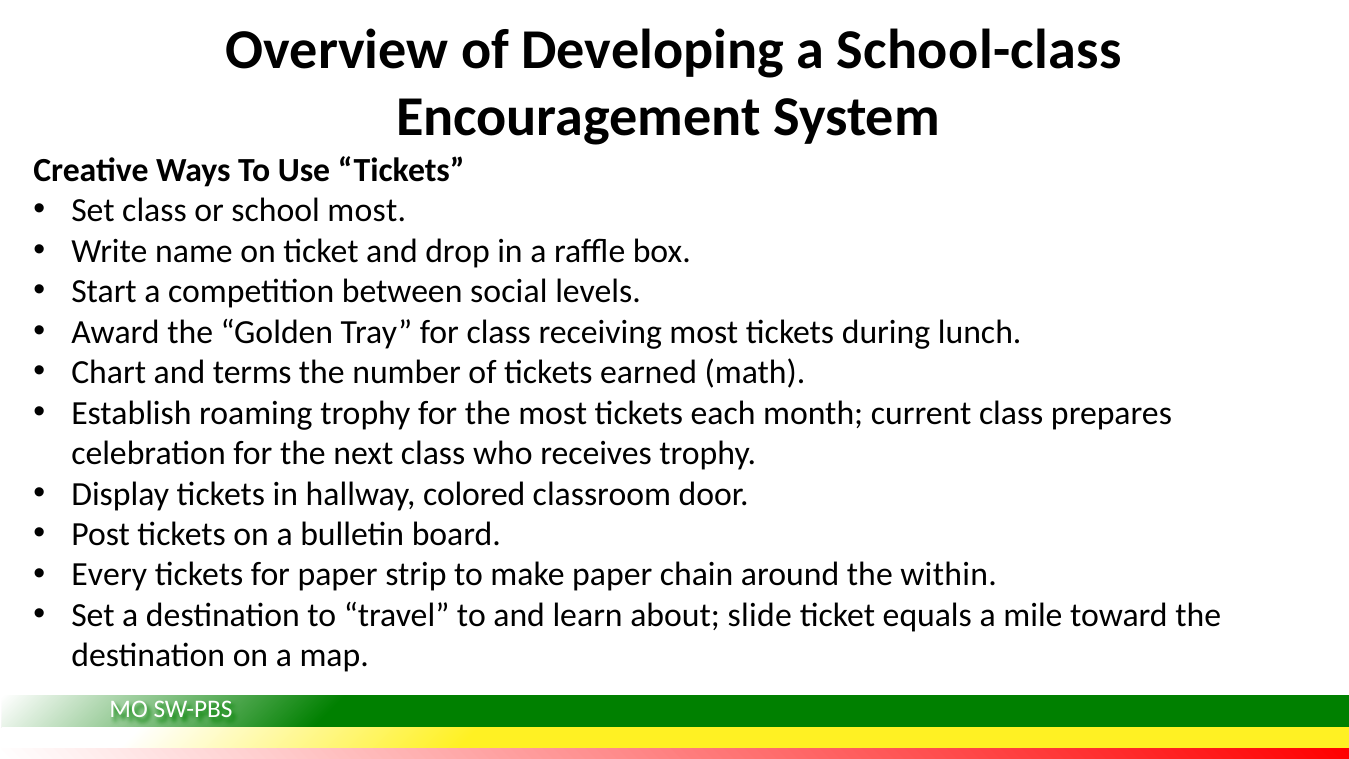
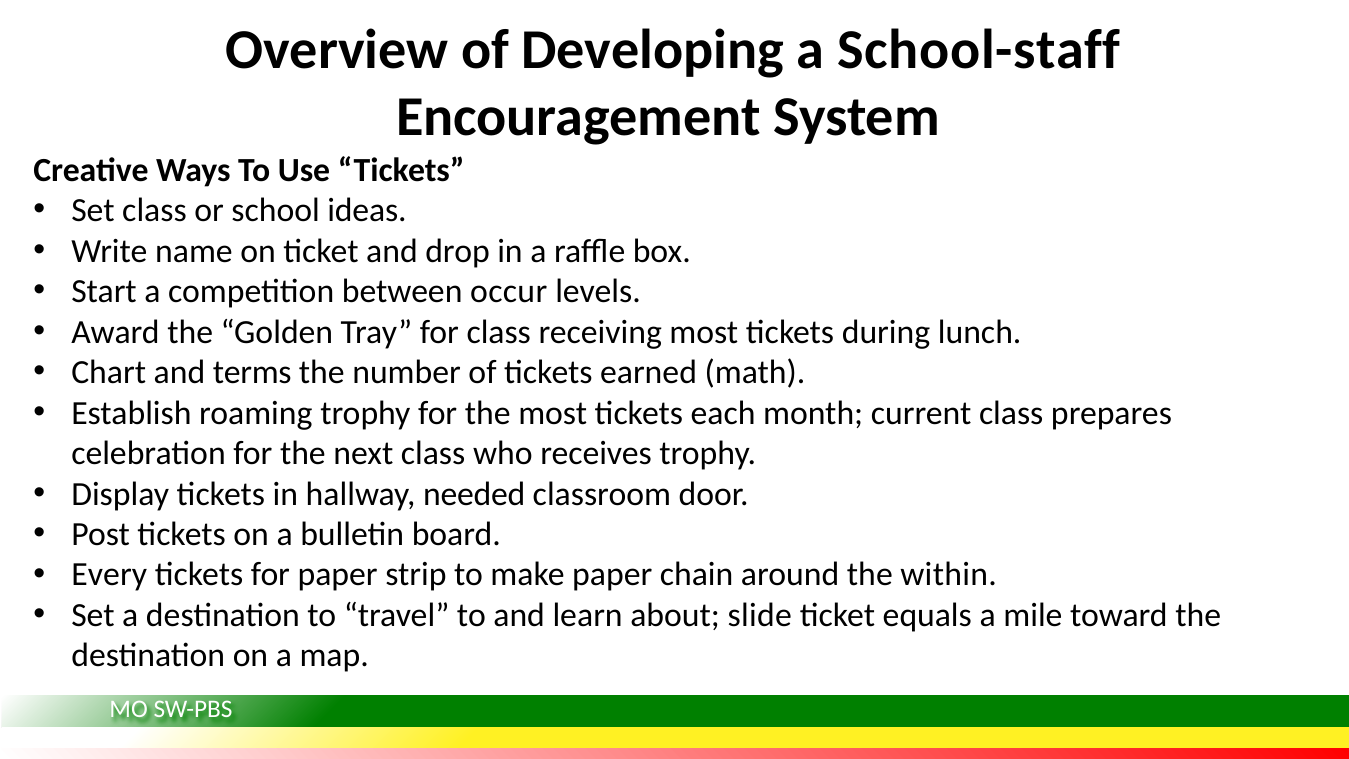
School-class: School-class -> School-staff
school most: most -> ideas
social: social -> occur
colored: colored -> needed
